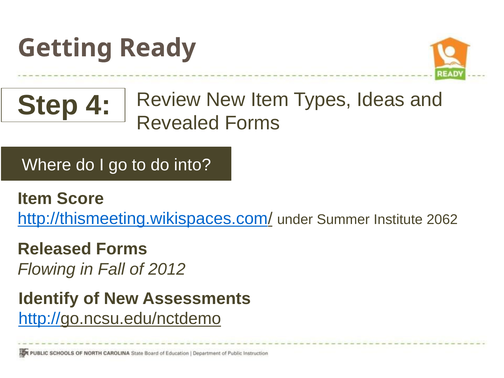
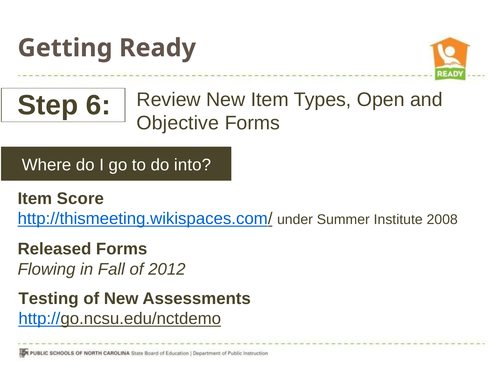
4: 4 -> 6
Ideas: Ideas -> Open
Revealed: Revealed -> Objective
2062: 2062 -> 2008
Identify: Identify -> Testing
